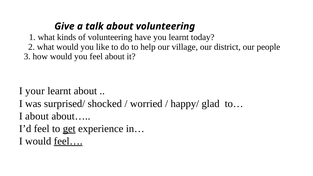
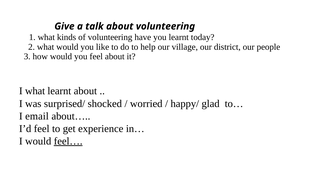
I your: your -> what
I about: about -> email
get underline: present -> none
